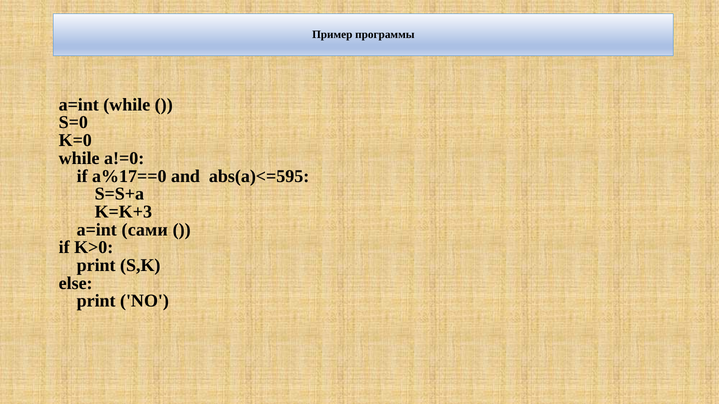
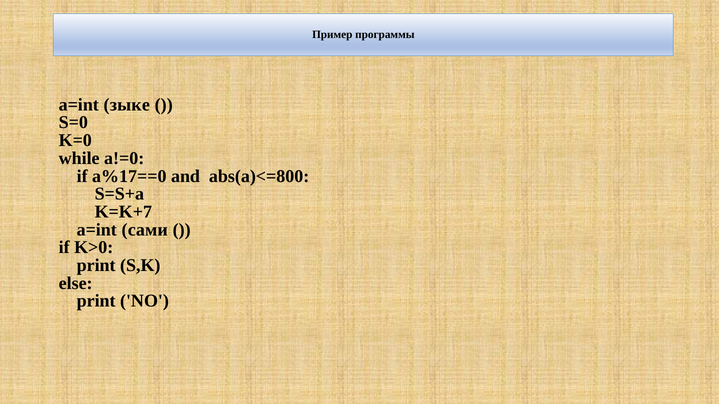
a=int while: while -> зыке
abs(a)<=595: abs(a)<=595 -> abs(a)<=800
K=K+3: K=K+3 -> K=K+7
